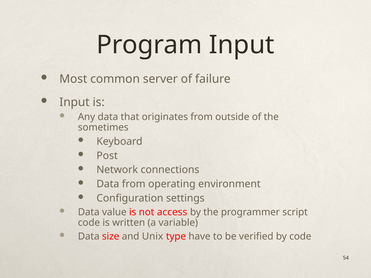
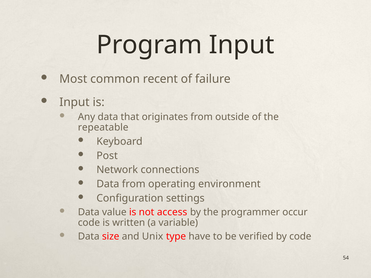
server: server -> recent
sometimes: sometimes -> repeatable
script: script -> occur
